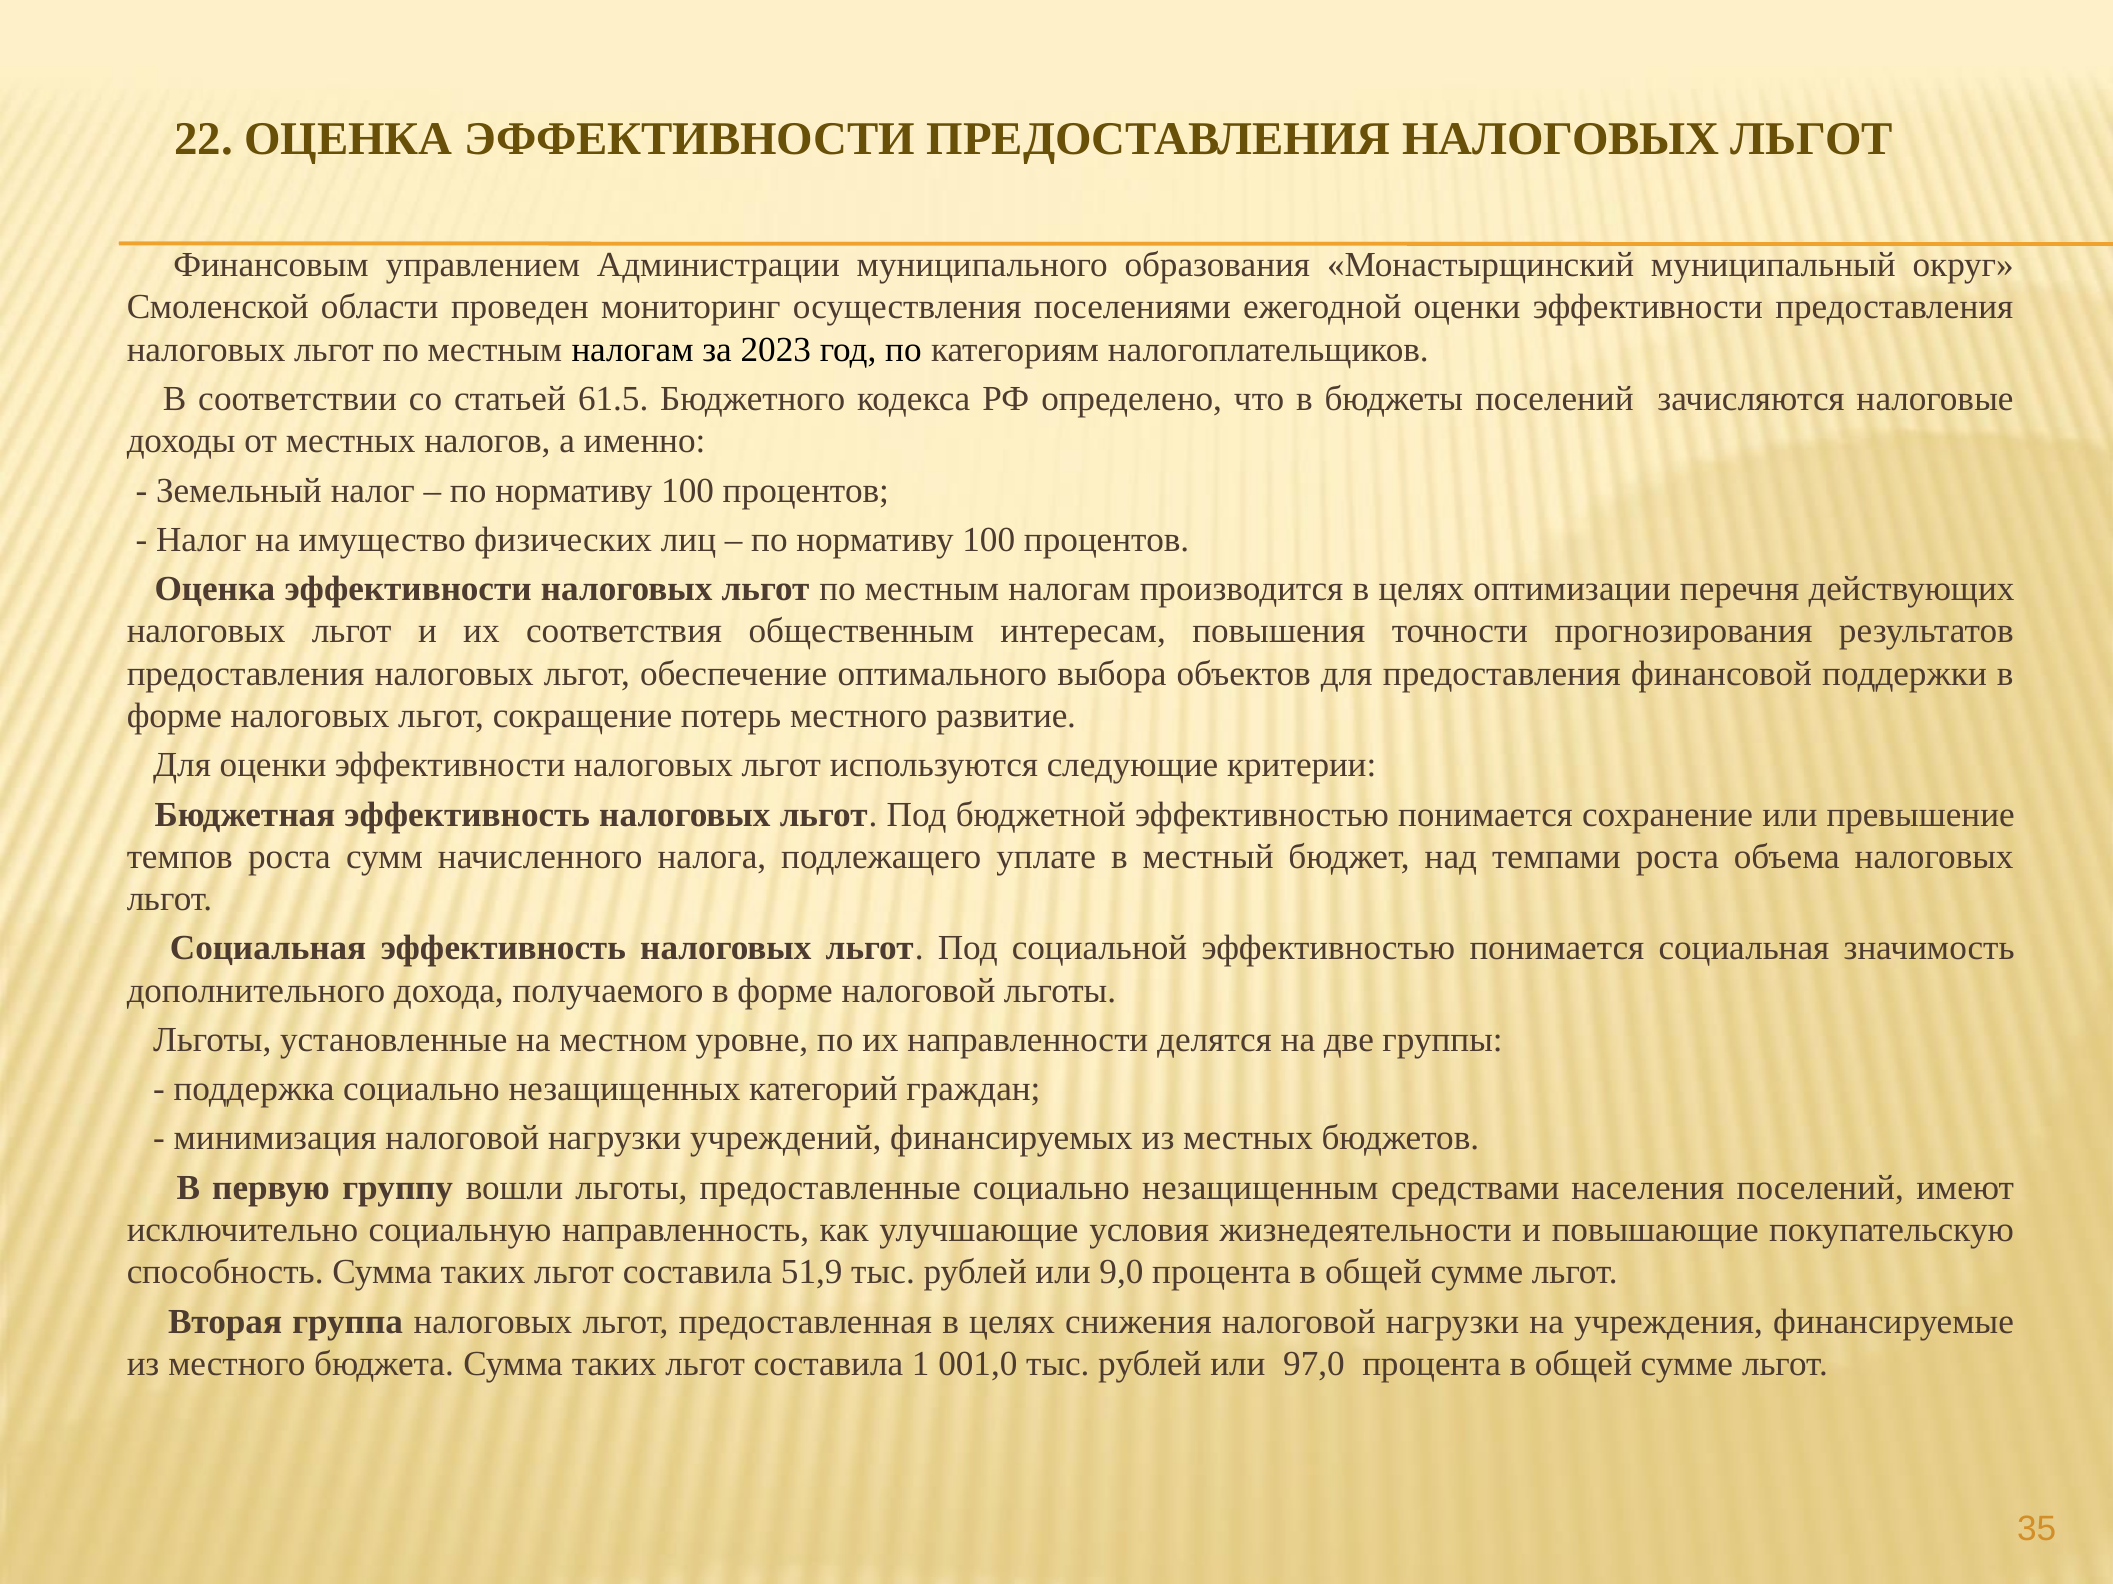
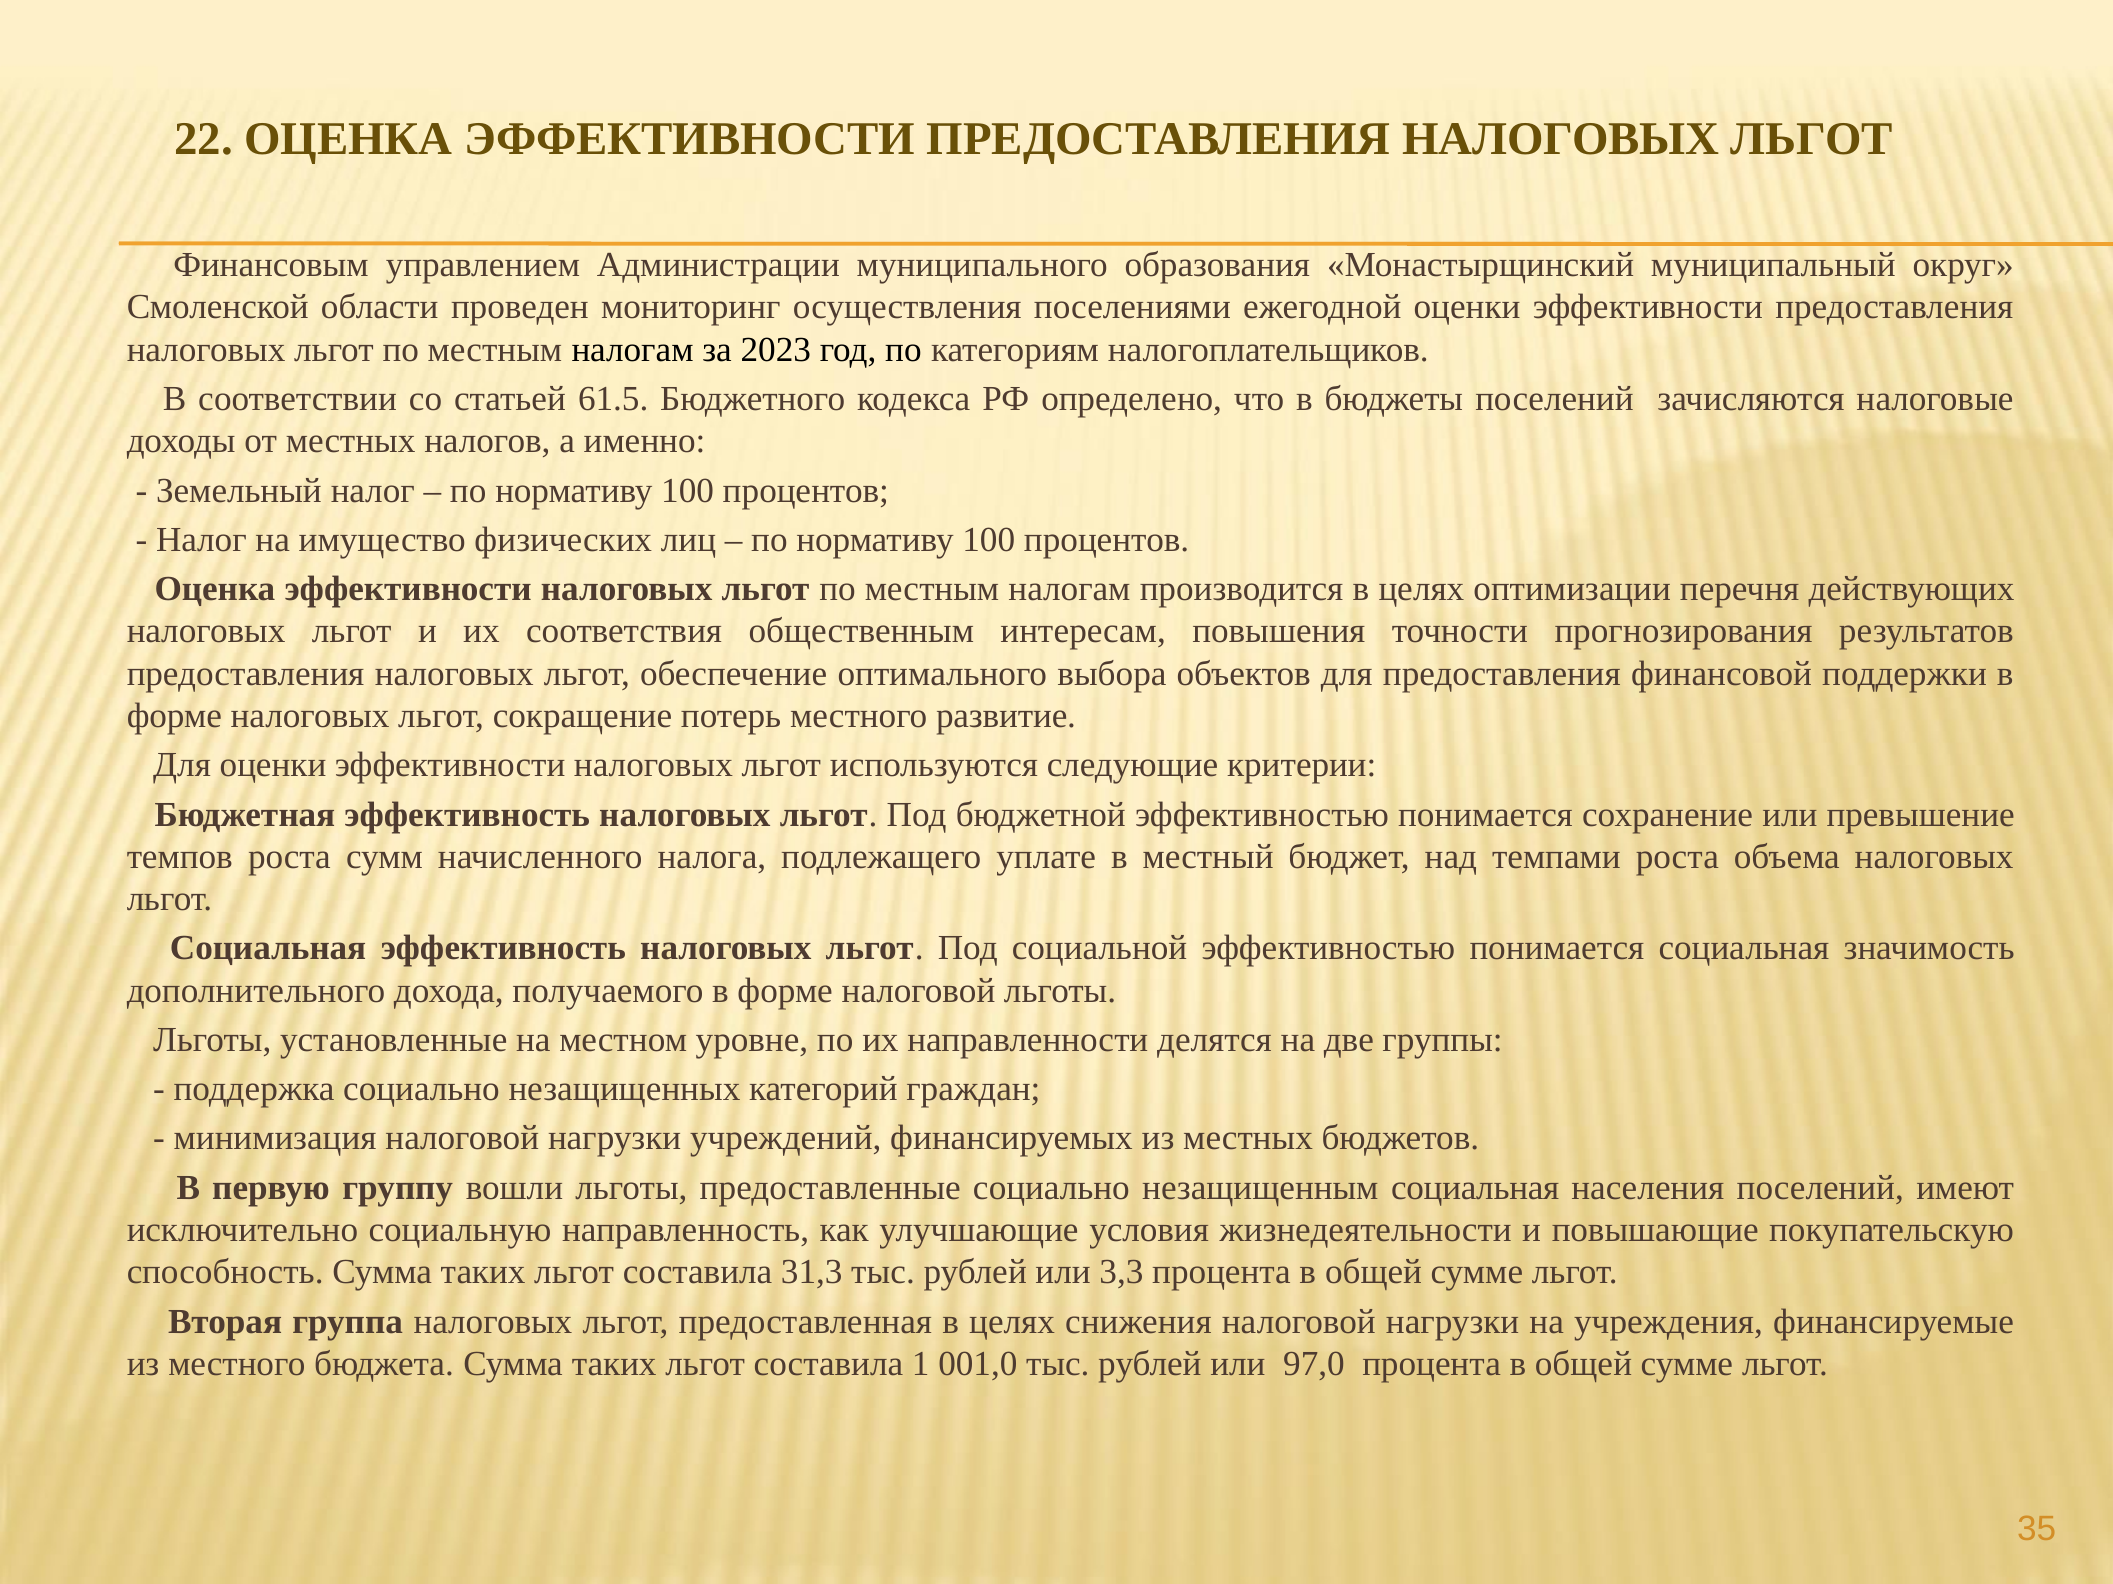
незащищенным средствами: средствами -> социальная
51,9: 51,9 -> 31,3
9,0: 9,0 -> 3,3
